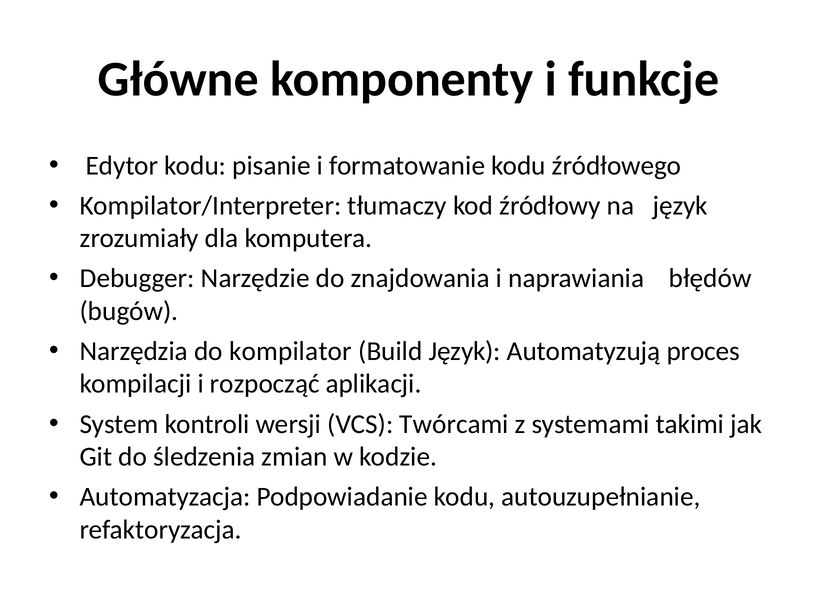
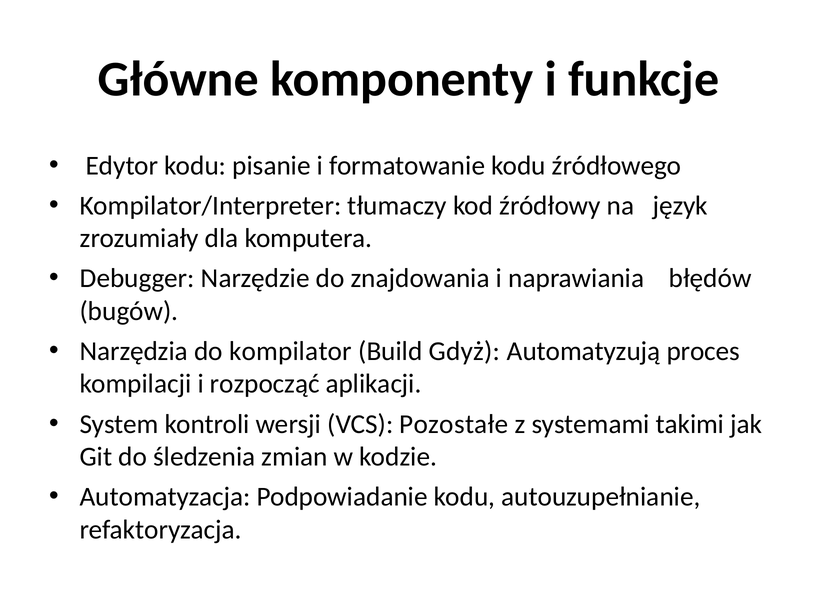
Build Język: Język -> Gdyż
Twórcami: Twórcami -> Pozostałe
